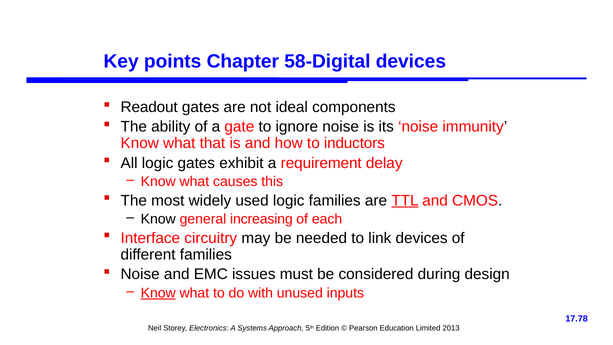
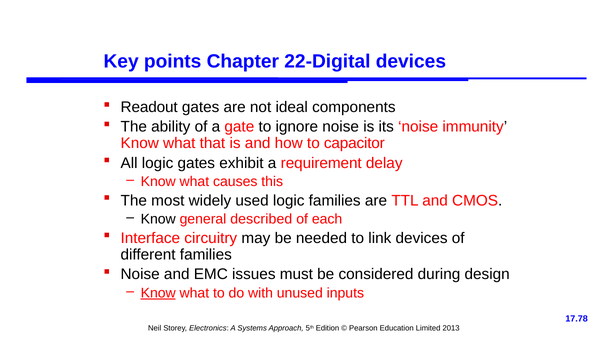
58-Digital: 58-Digital -> 22-Digital
inductors: inductors -> capacitor
TTL underline: present -> none
increasing: increasing -> described
